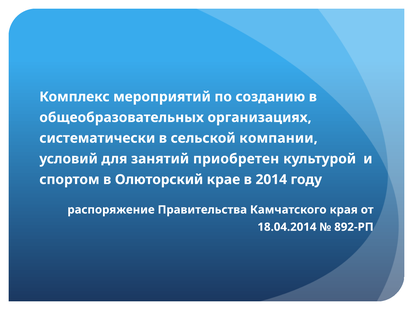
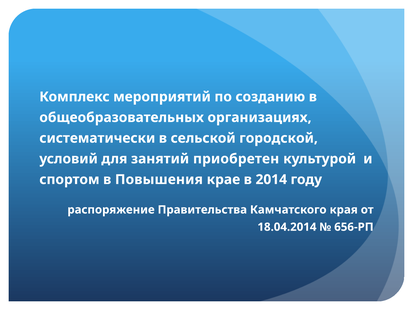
компании: компании -> городской
Олюторский: Олюторский -> Повышения
892-РП: 892-РП -> 656-РП
